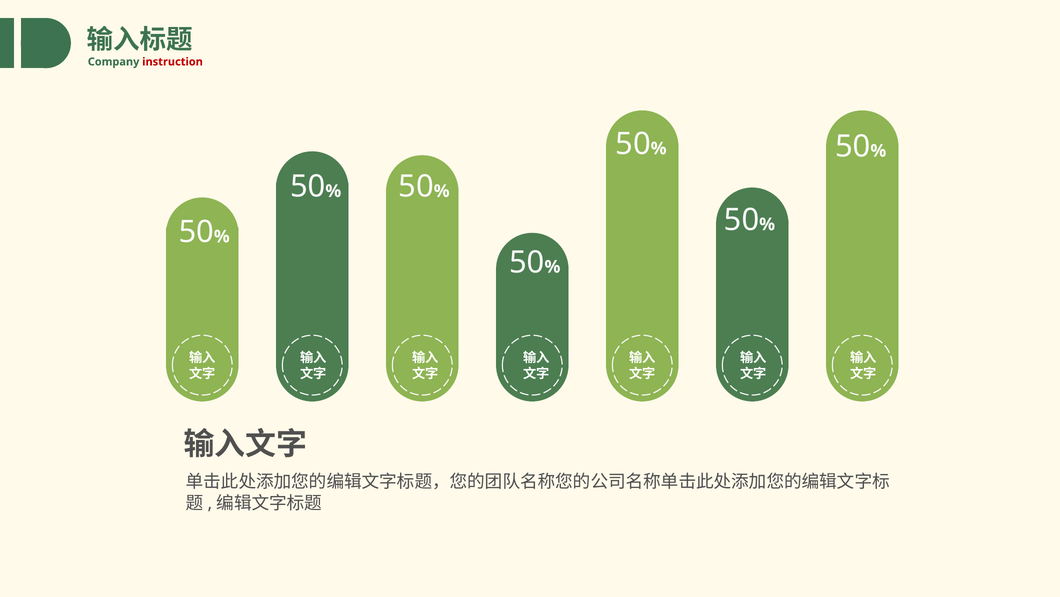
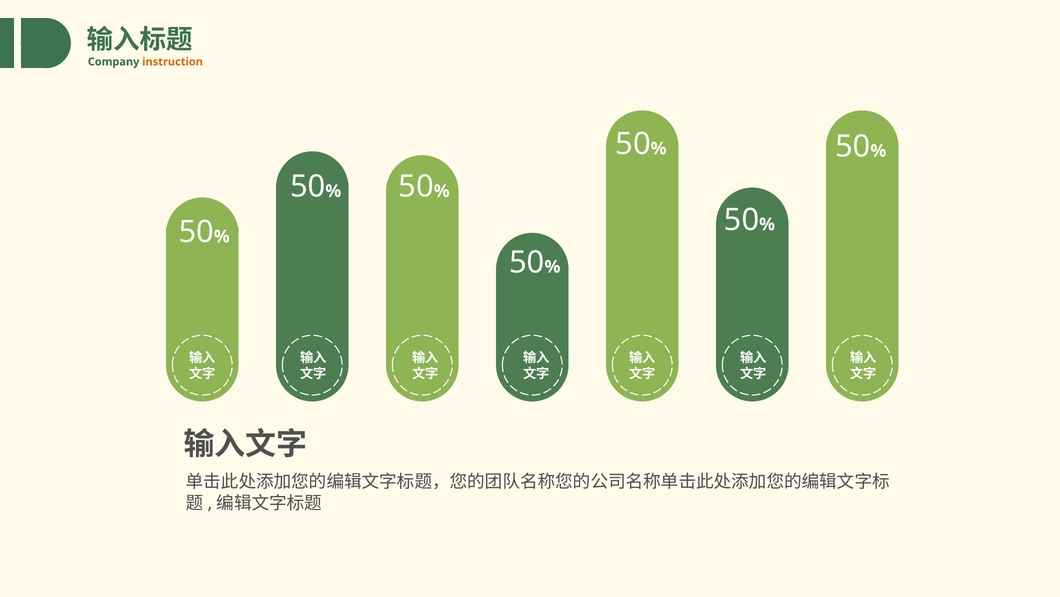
instruction colour: red -> orange
